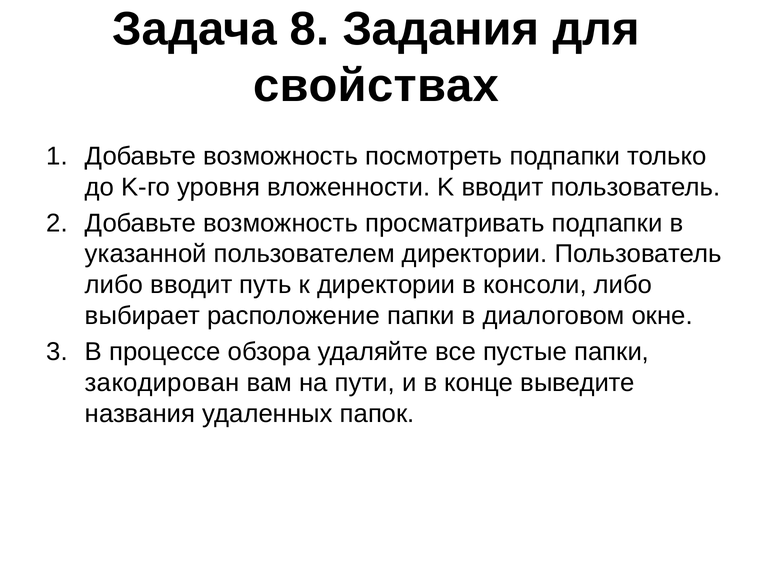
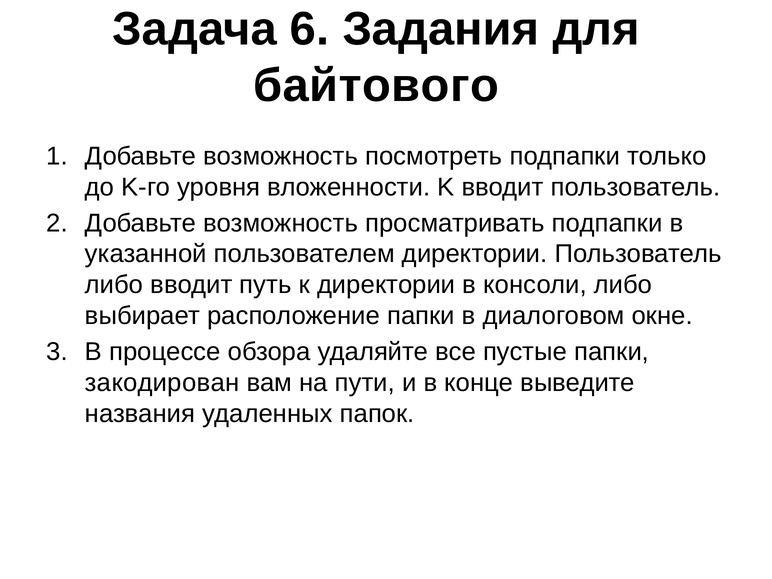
8: 8 -> 6
свойствах: свойствах -> байтового
